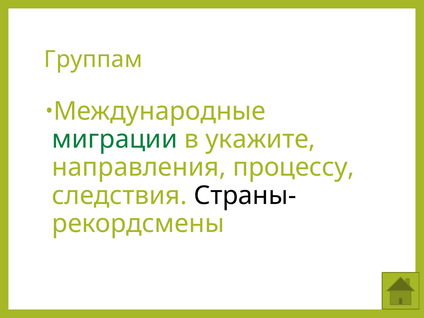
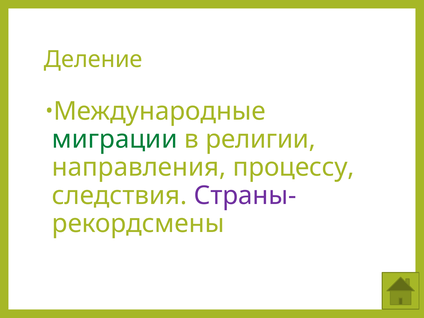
Группам: Группам -> Деление
укажите: укажите -> религии
Страны- colour: black -> purple
